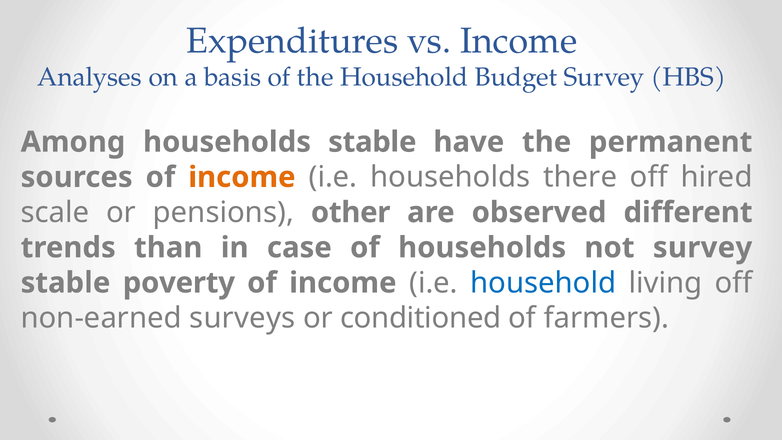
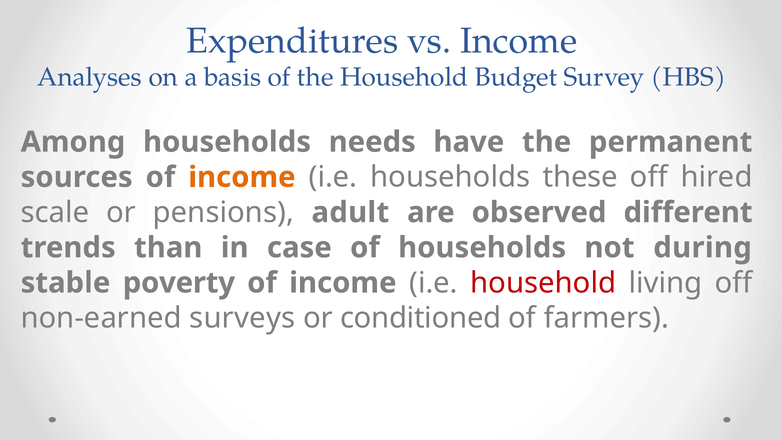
households stable: stable -> needs
there: there -> these
other: other -> adult
not survey: survey -> during
household at (543, 283) colour: blue -> red
